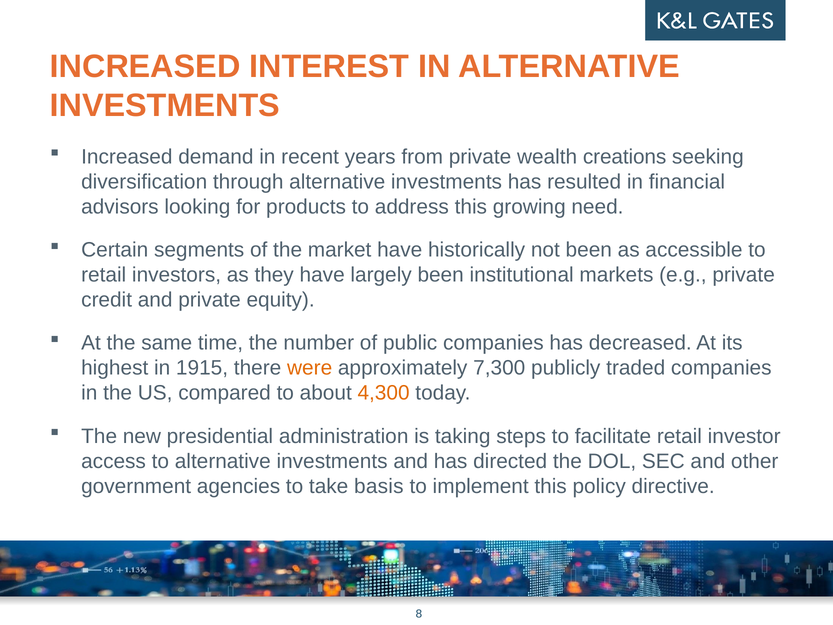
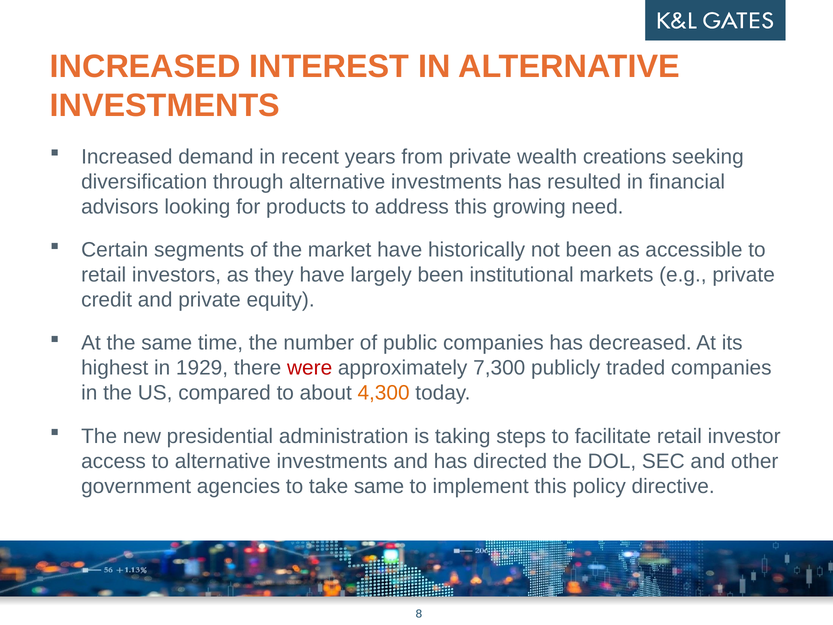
1915: 1915 -> 1929
were colour: orange -> red
take basis: basis -> same
